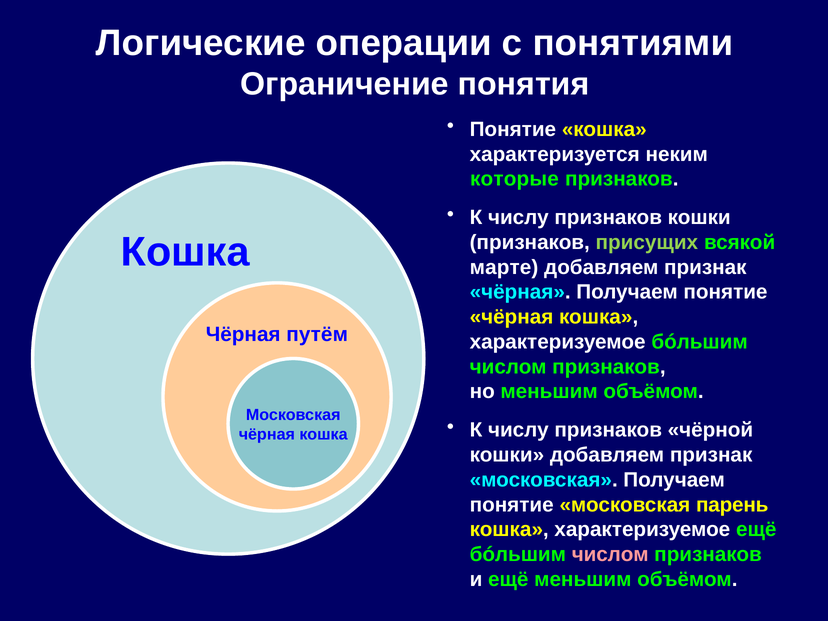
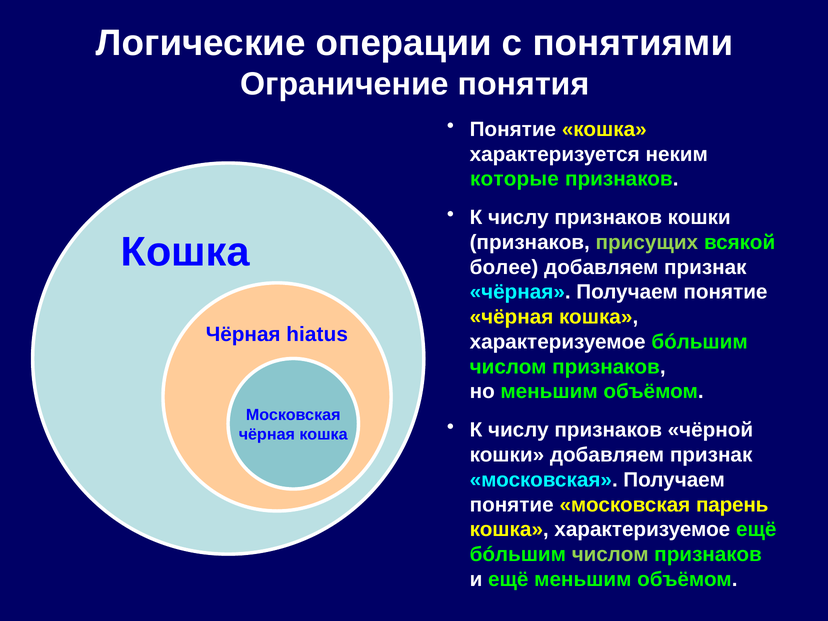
марте: марте -> более
путём: путём -> hiatus
числом at (610, 554) colour: pink -> light green
